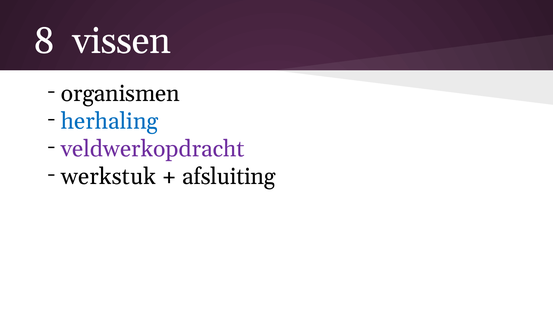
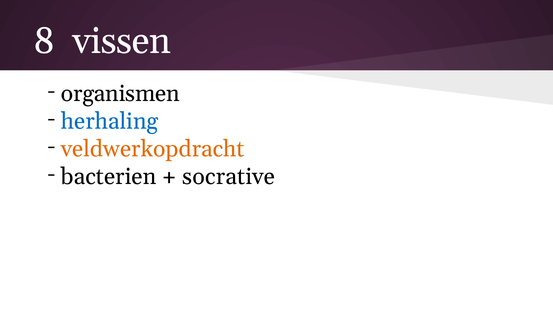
veldwerkopdracht colour: purple -> orange
werkstuk: werkstuk -> bacterien
afsluiting: afsluiting -> socrative
